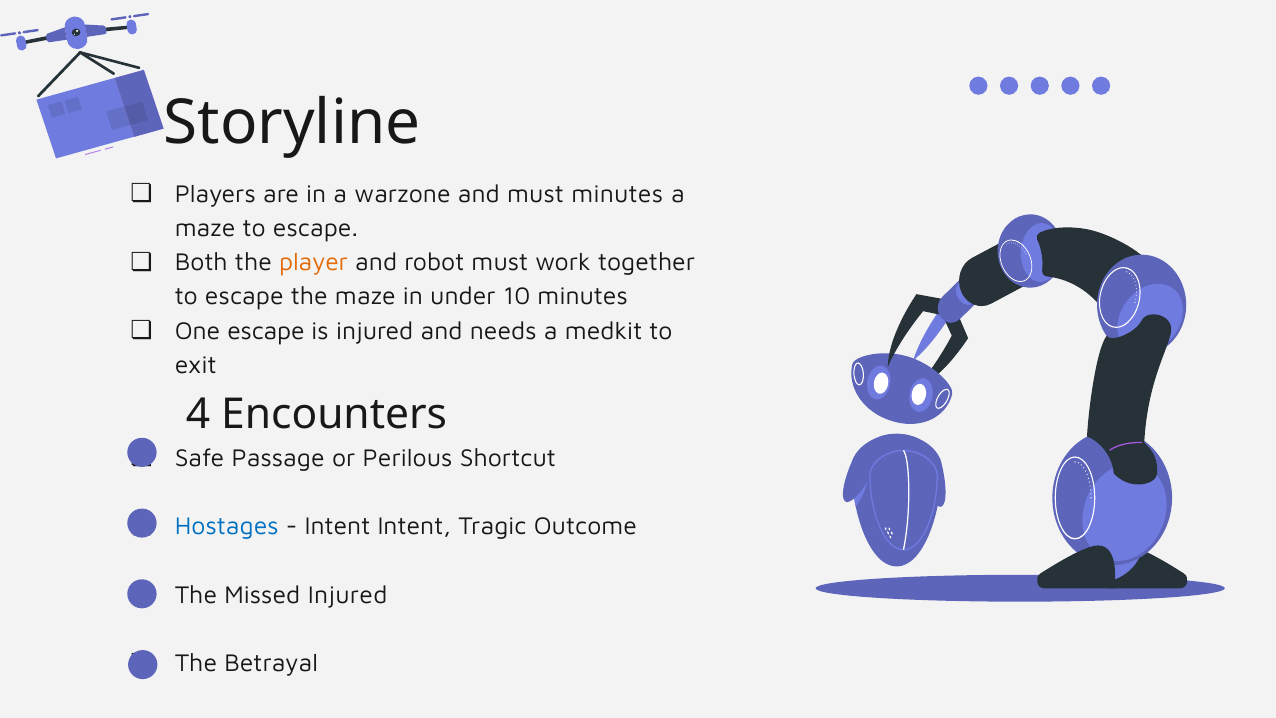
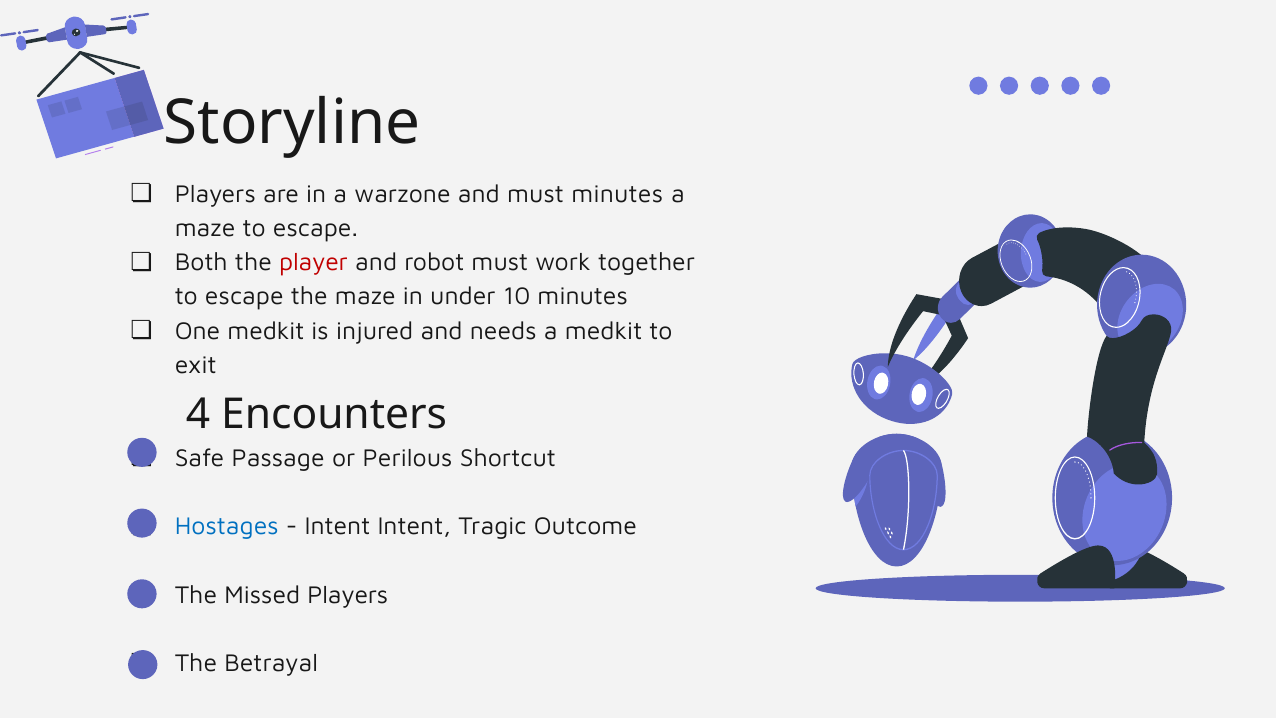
player colour: orange -> red
One escape: escape -> medkit
Missed Injured: Injured -> Players
